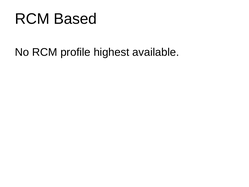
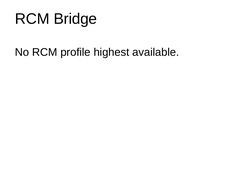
Based: Based -> Bridge
